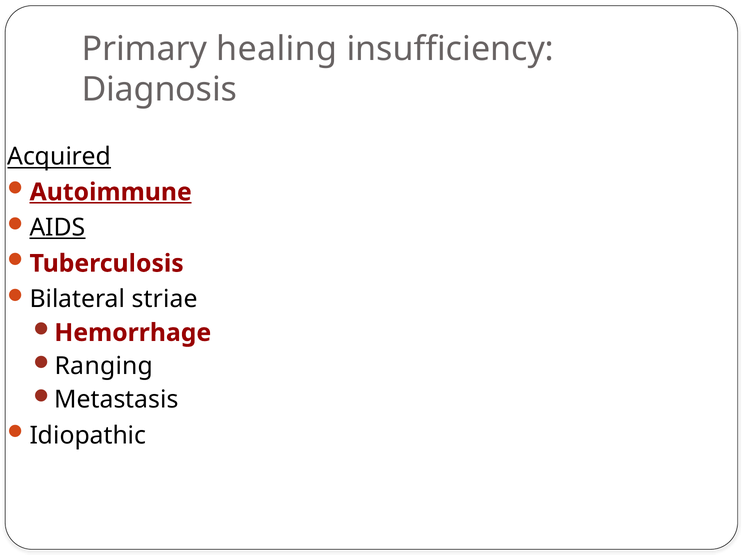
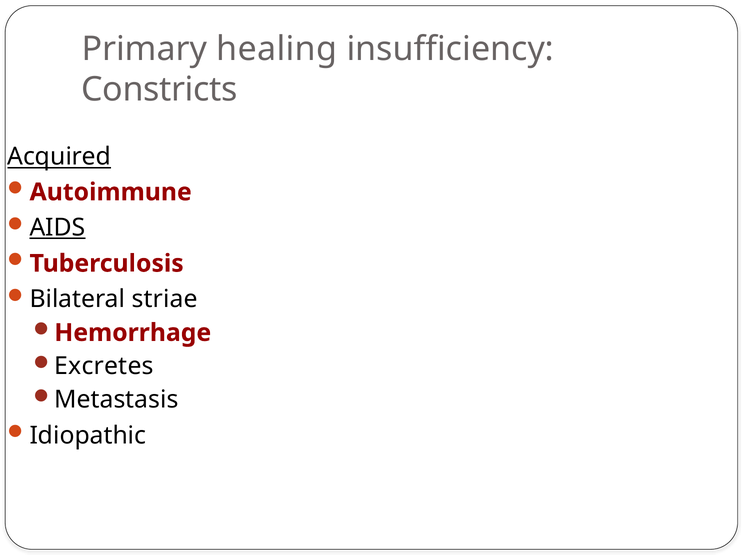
Diagnosis: Diagnosis -> Constricts
Autoimmune underline: present -> none
Ranging: Ranging -> Excretes
